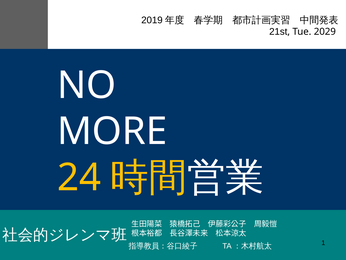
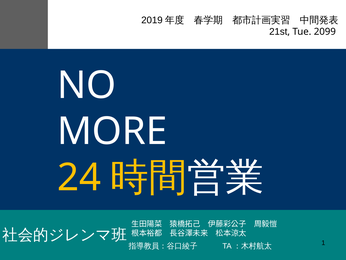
2029: 2029 -> 2099
